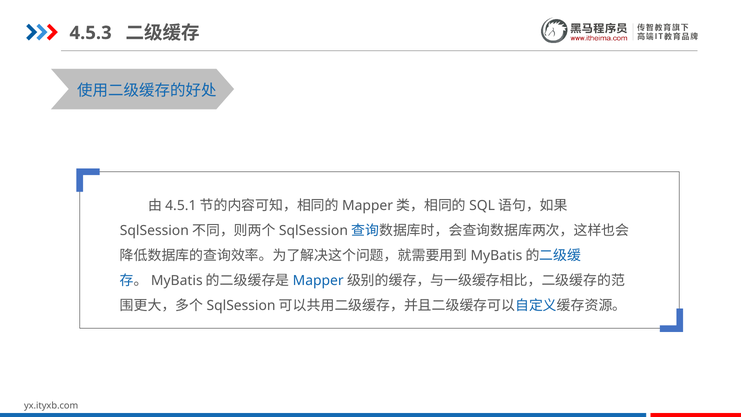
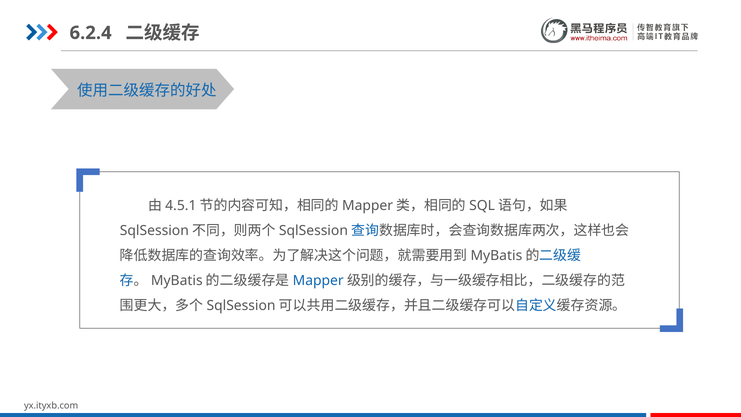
4.5.3: 4.5.3 -> 6.2.4
